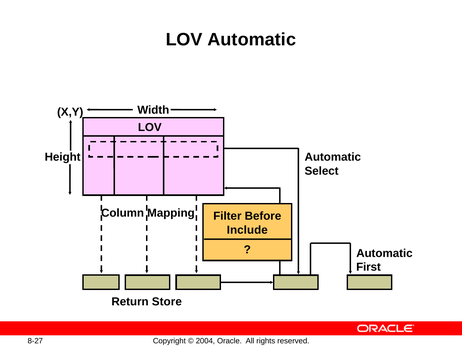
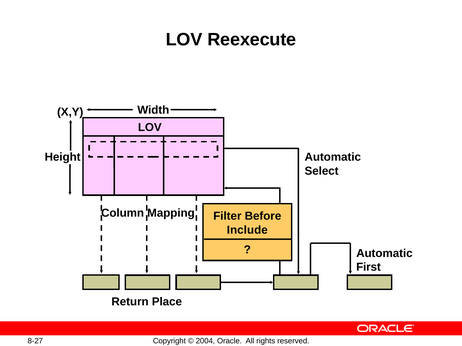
LOV Automatic: Automatic -> Reexecute
Store: Store -> Place
